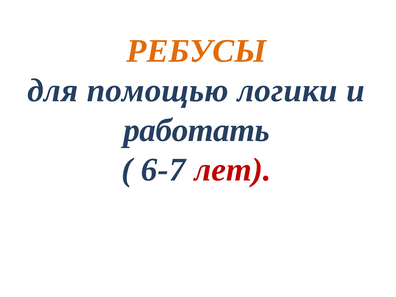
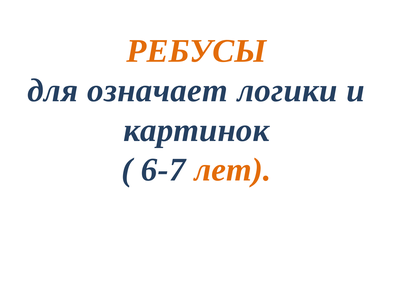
помощью: помощью -> означает
работать: работать -> картинок
лет colour: red -> orange
